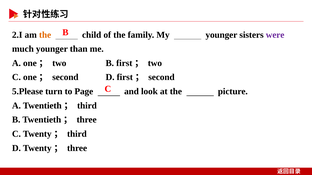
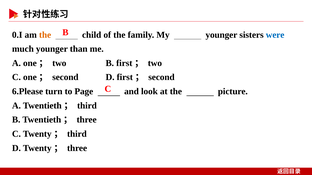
2.I: 2.I -> 0.I
were colour: purple -> blue
5.Please: 5.Please -> 6.Please
